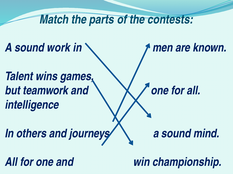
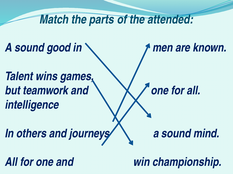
contests: contests -> attended
work: work -> good
